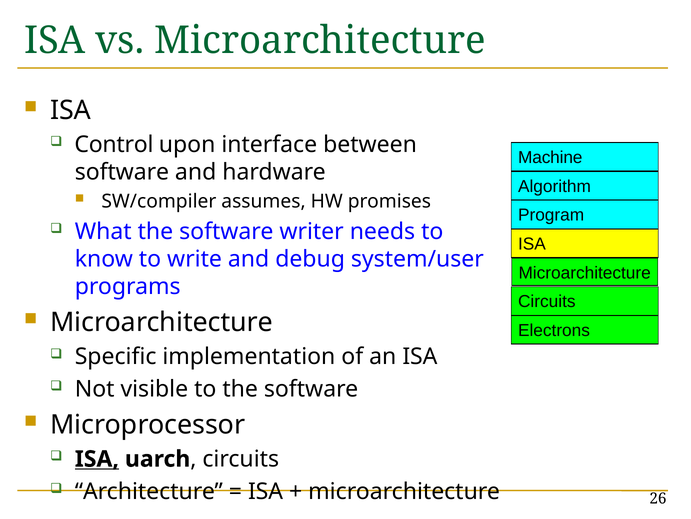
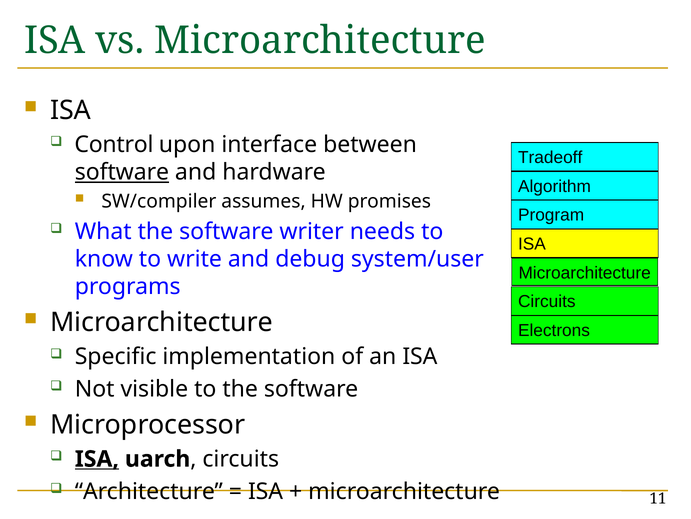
Machine: Machine -> Tradeoff
software at (122, 172) underline: none -> present
26: 26 -> 11
